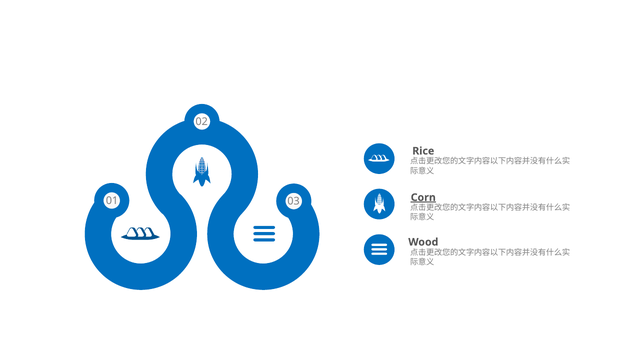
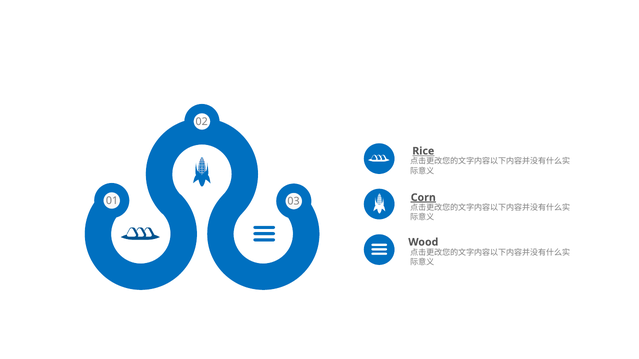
Rice underline: none -> present
